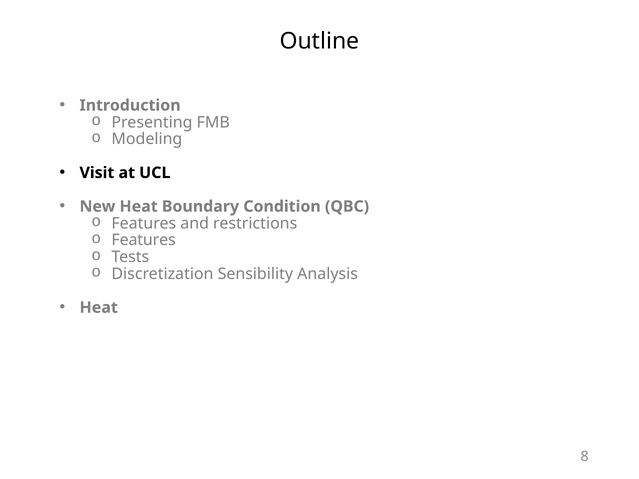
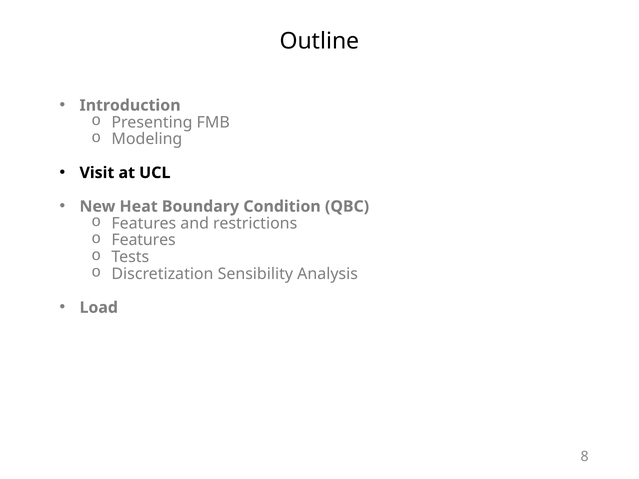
Heat at (99, 308): Heat -> Load
